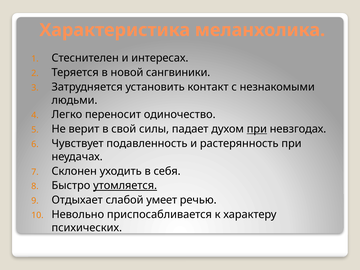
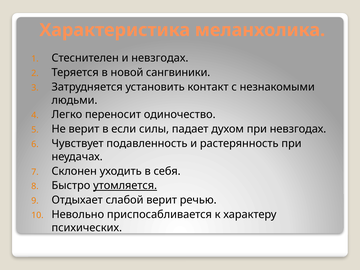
и интересах: интересах -> невзгодах
свой: свой -> если
при at (257, 129) underline: present -> none
слабой умеет: умеет -> верит
